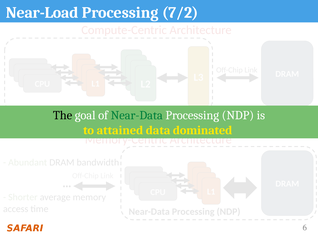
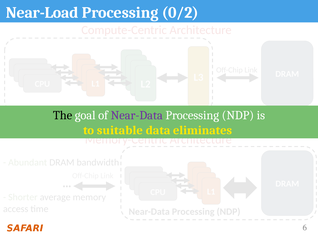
7/2: 7/2 -> 0/2
Near-Data at (137, 116) colour: green -> purple
attained: attained -> suitable
dominated: dominated -> eliminates
